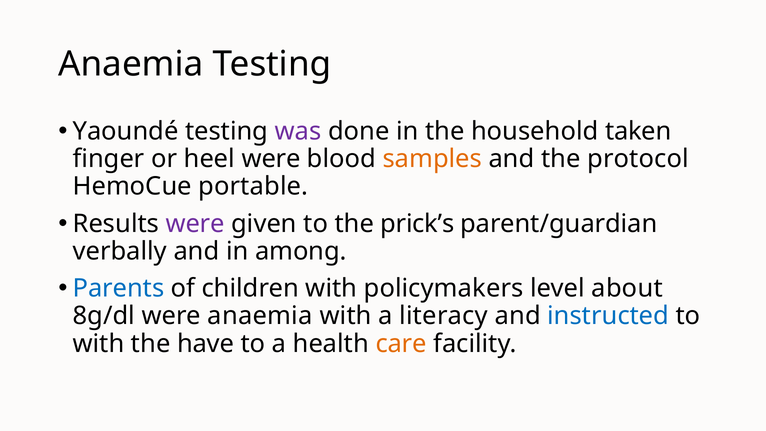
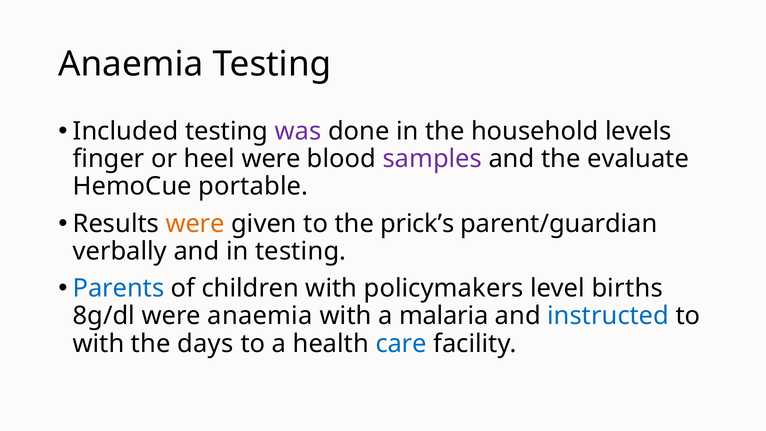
Yaoundé: Yaoundé -> Included
taken: taken -> levels
samples colour: orange -> purple
protocol: protocol -> evaluate
were at (195, 224) colour: purple -> orange
in among: among -> testing
about: about -> births
literacy: literacy -> malaria
have: have -> days
care colour: orange -> blue
